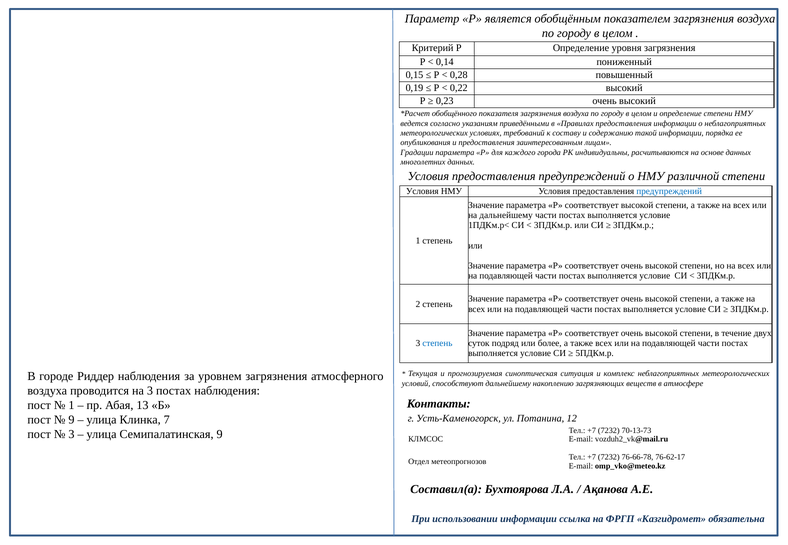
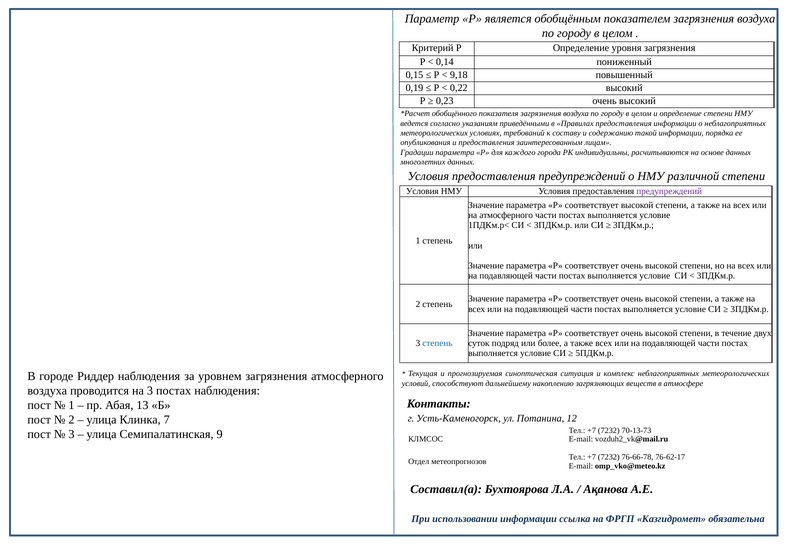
0,28: 0,28 -> 9,18
предупреждений at (669, 192) colour: blue -> purple
на дальнейшему: дальнейшему -> атмосферного
9 at (71, 420): 9 -> 2
